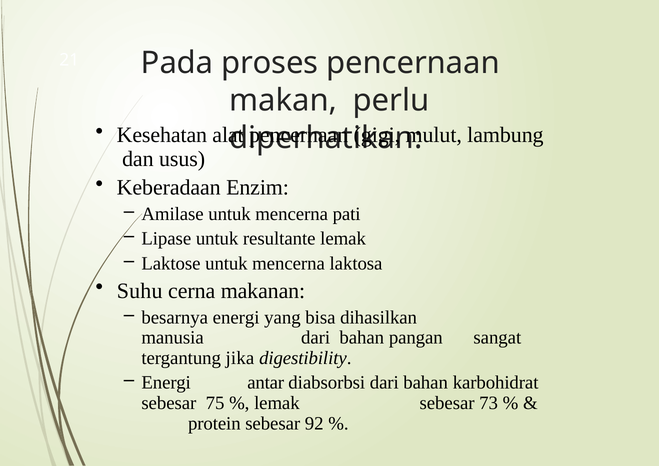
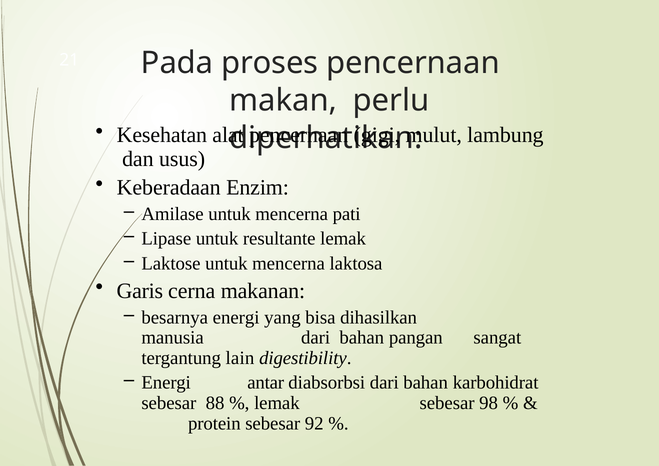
Suhu: Suhu -> Garis
jika: jika -> lain
75: 75 -> 88
73: 73 -> 98
